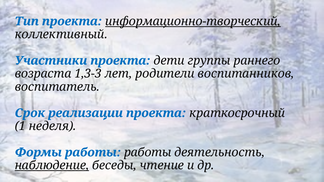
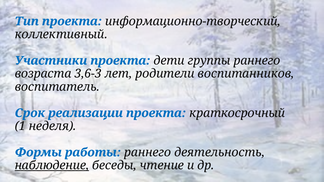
информационно-творческий underline: present -> none
1,3-3: 1,3-3 -> 3,6-3
работы работы: работы -> раннего
